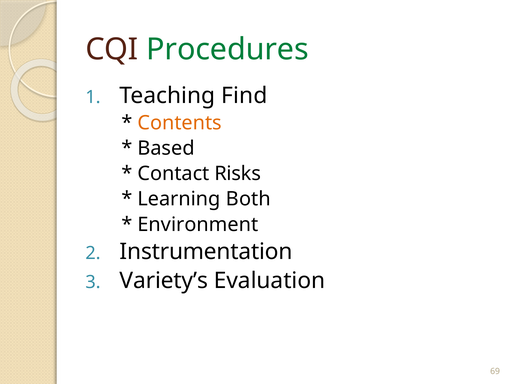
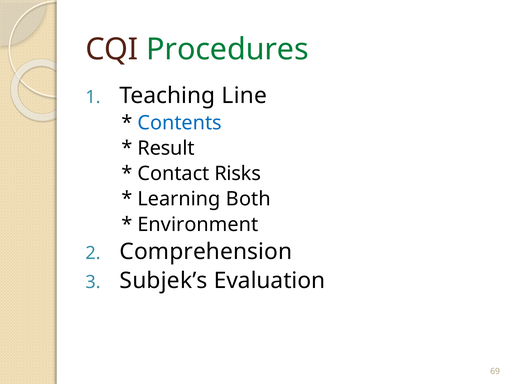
Find: Find -> Line
Contents colour: orange -> blue
Based: Based -> Result
Instrumentation: Instrumentation -> Comprehension
Variety’s: Variety’s -> Subjek’s
